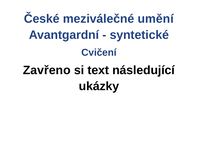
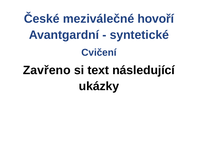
umění: umění -> hovoří
